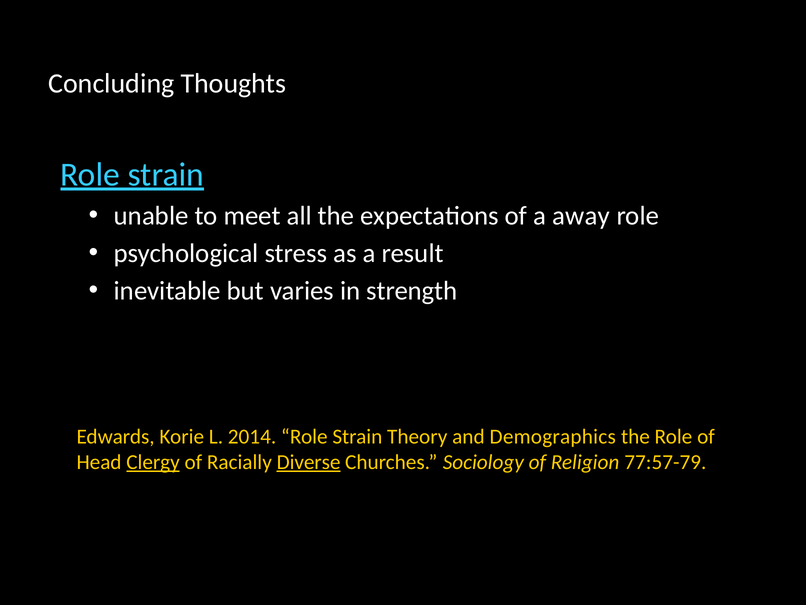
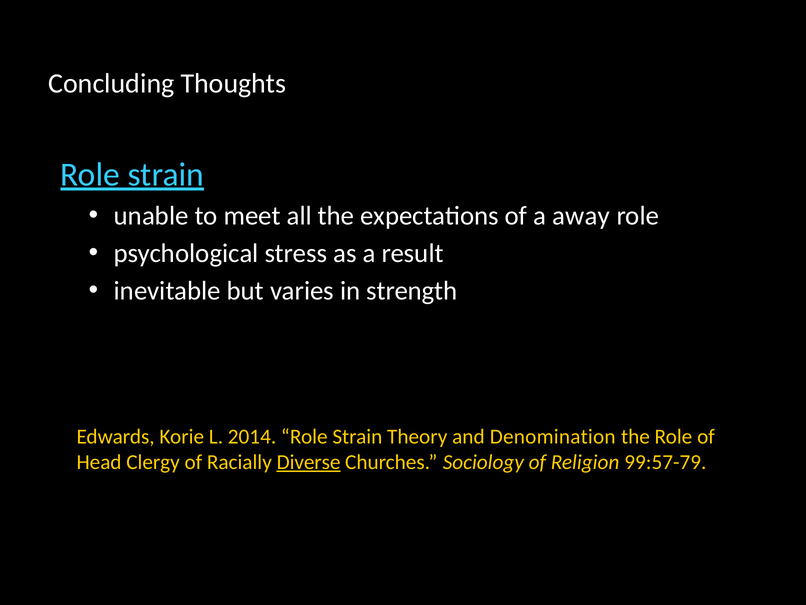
Demographics: Demographics -> Denomination
Clergy underline: present -> none
77:57-79: 77:57-79 -> 99:57-79
